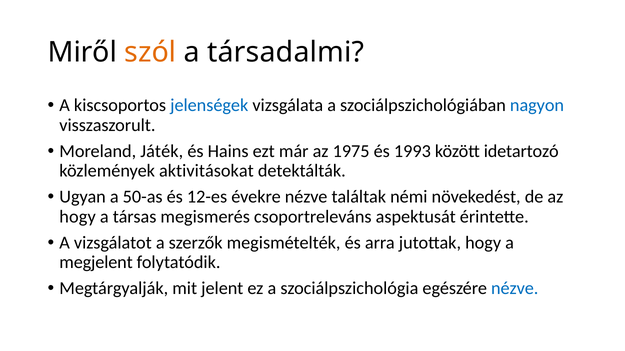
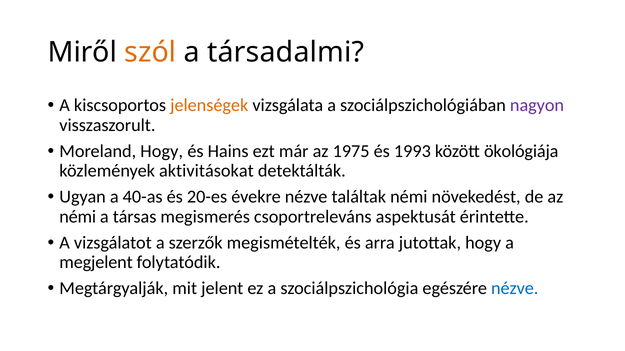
jelenségek colour: blue -> orange
nagyon colour: blue -> purple
Moreland Játék: Játék -> Hogy
idetartozó: idetartozó -> ökológiája
50-as: 50-as -> 40-as
12-es: 12-es -> 20-es
hogy at (78, 217): hogy -> némi
